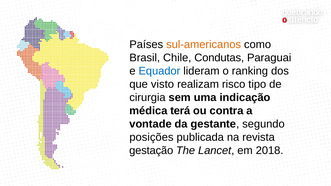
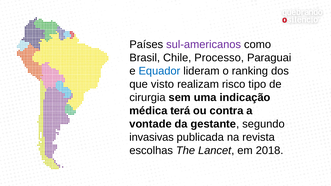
sul-americanos colour: orange -> purple
Condutas: Condutas -> Processo
posições: posições -> invasivas
gestação: gestação -> escolhas
